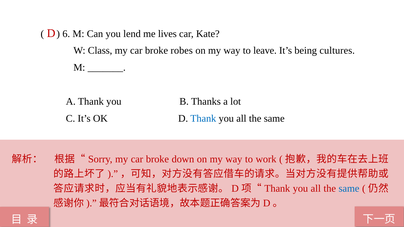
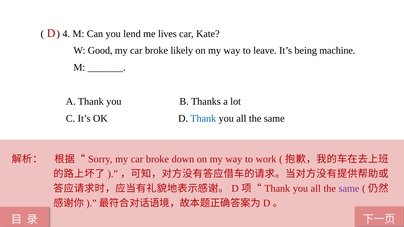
6: 6 -> 4
Class: Class -> Good
robes: robes -> likely
cultures: cultures -> machine
same at (349, 189) colour: blue -> purple
